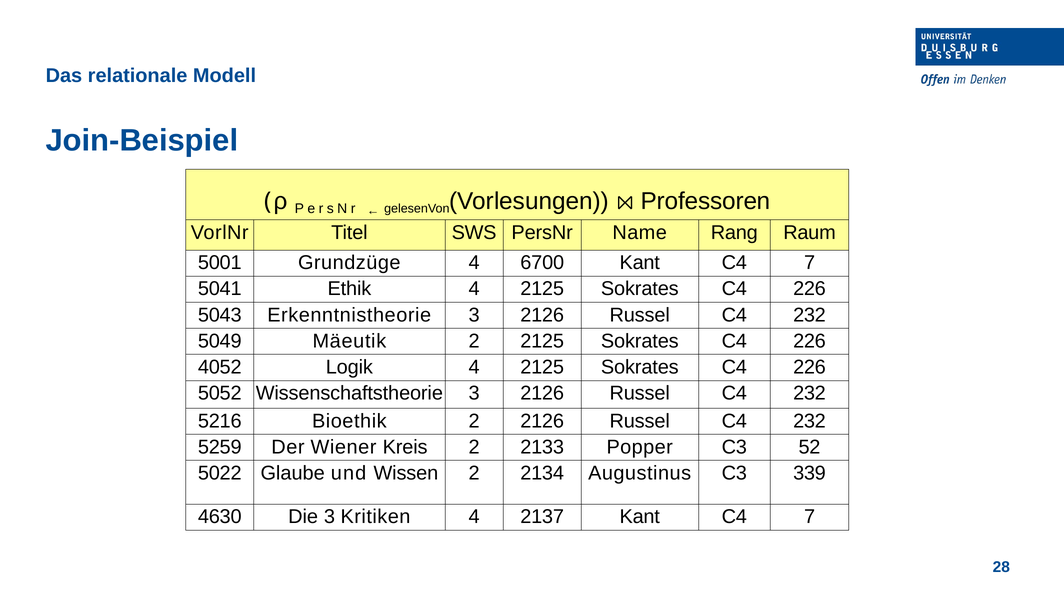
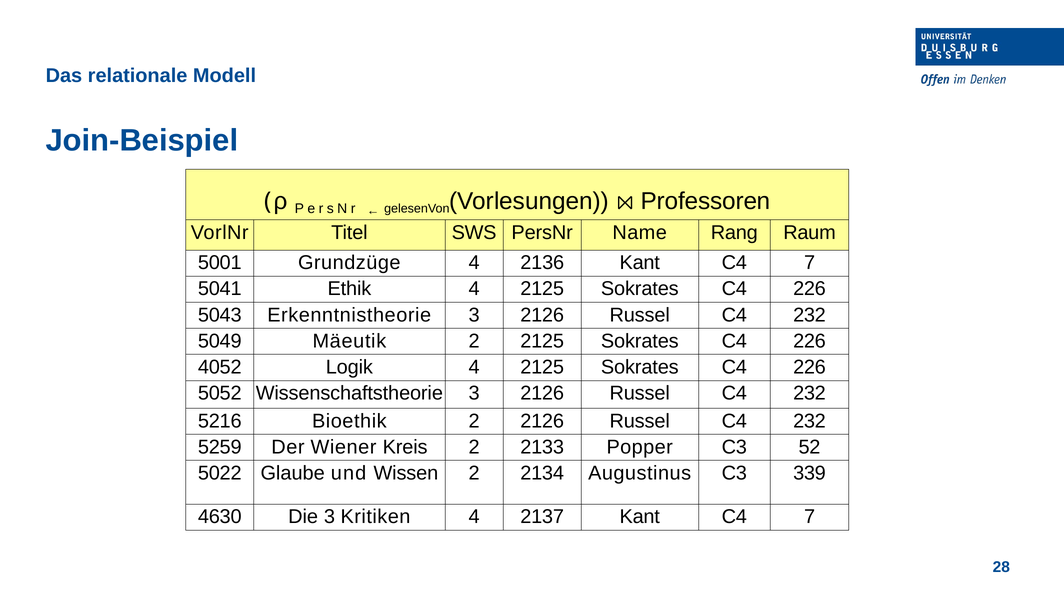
6700: 6700 -> 2136
